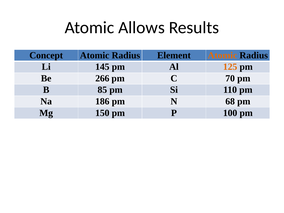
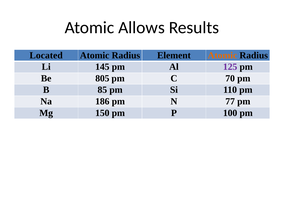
Concept: Concept -> Located
125 colour: orange -> purple
266: 266 -> 805
68: 68 -> 77
